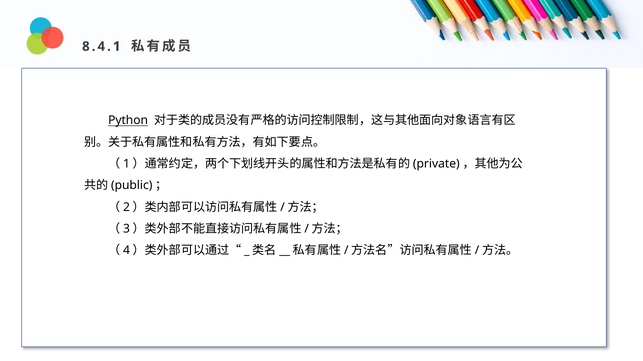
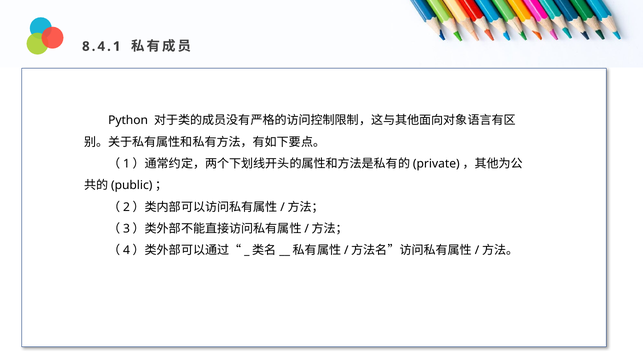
Python underline: present -> none
